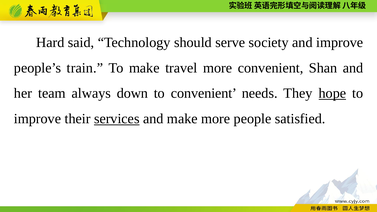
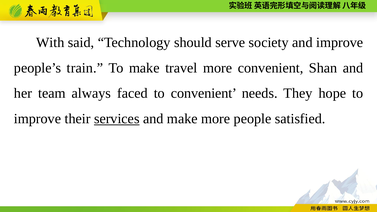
Hard: Hard -> With
down: down -> faced
hope underline: present -> none
